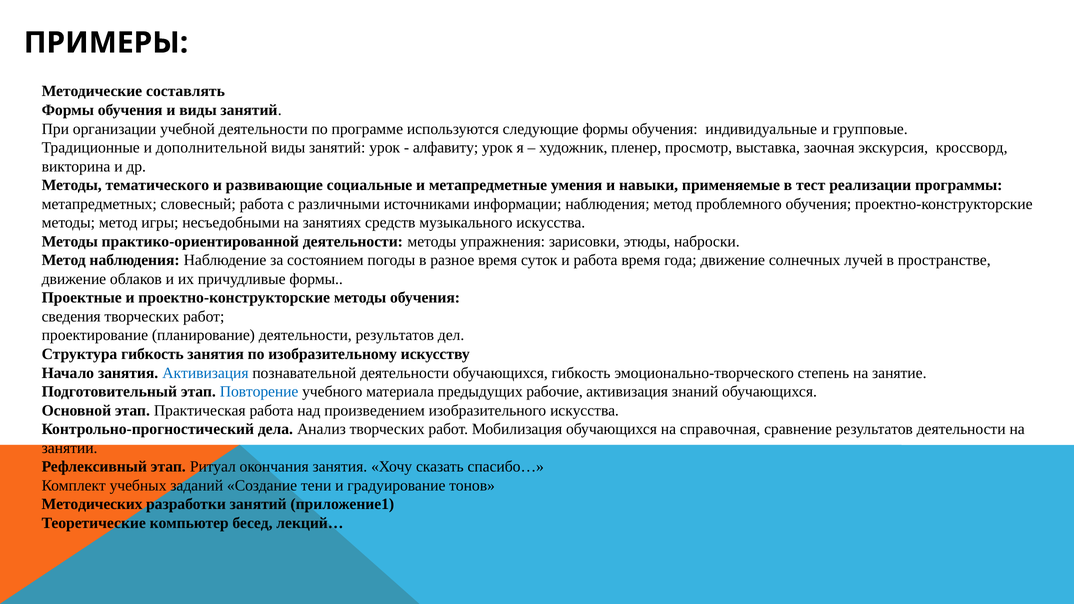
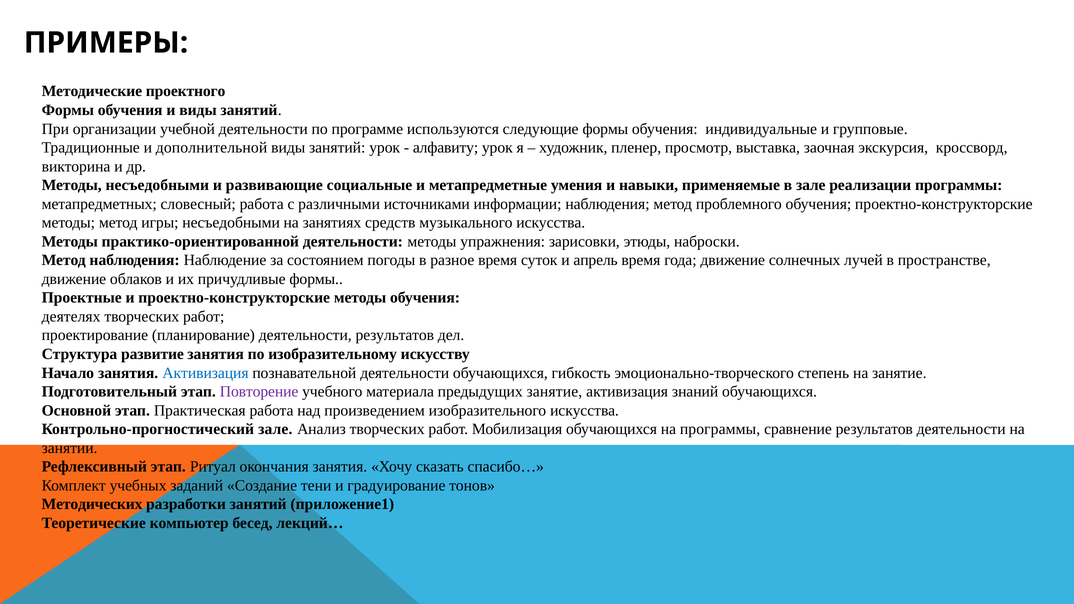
составлять: составлять -> проектного
Методы тематического: тематического -> несъедобными
в тест: тест -> зале
и работа: работа -> апрель
сведения: сведения -> деятелях
Структура гибкость: гибкость -> развитие
Повторение colour: blue -> purple
предыдущих рабочие: рабочие -> занятие
Контрольно-прогностический дела: дела -> зале
на справочная: справочная -> программы
